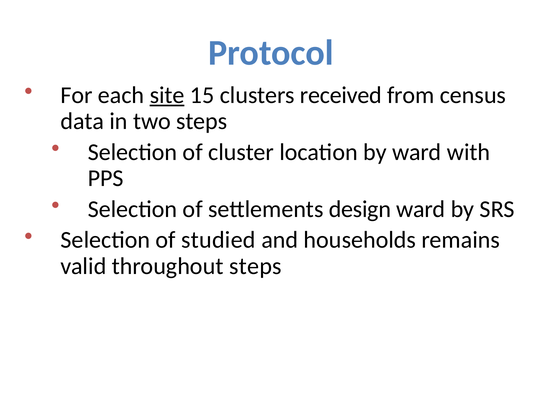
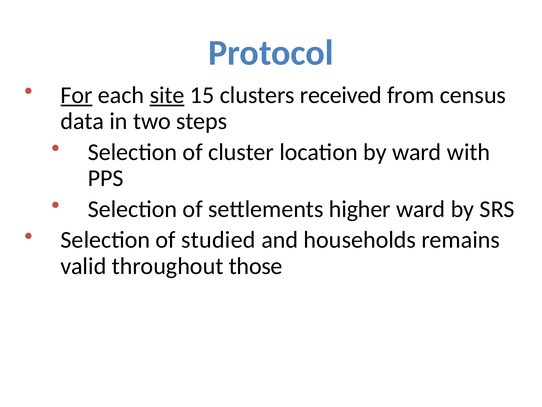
For underline: none -> present
design: design -> higher
throughout steps: steps -> those
